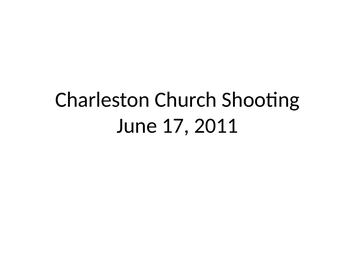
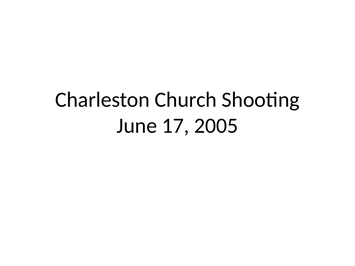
2011: 2011 -> 2005
